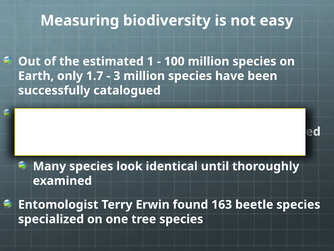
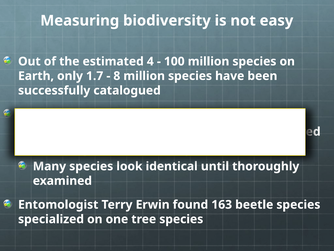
1: 1 -> 4
3: 3 -> 8
